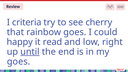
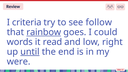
cherry: cherry -> follow
rainbow underline: none -> present
happy: happy -> words
goes at (19, 62): goes -> were
